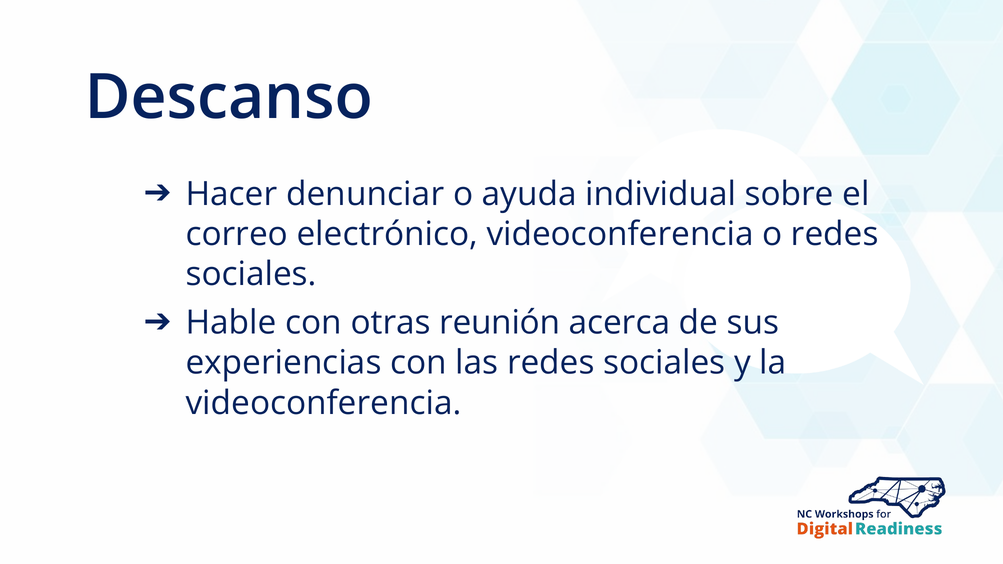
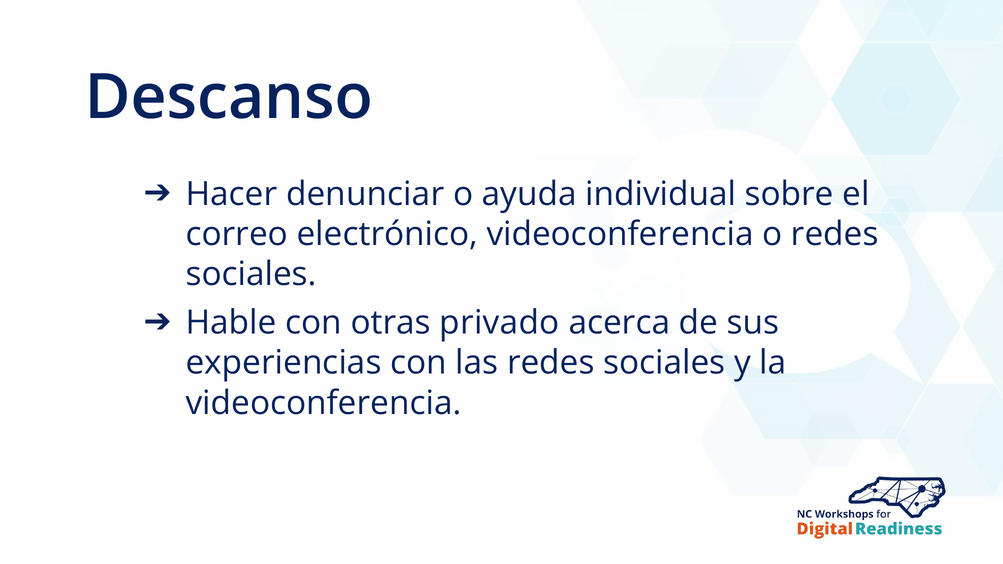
reunión: reunión -> privado
